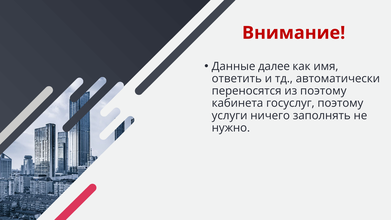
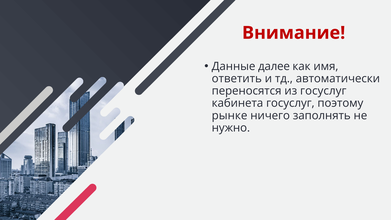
из поэтому: поэтому -> госуслуг
услуги: услуги -> рынке
